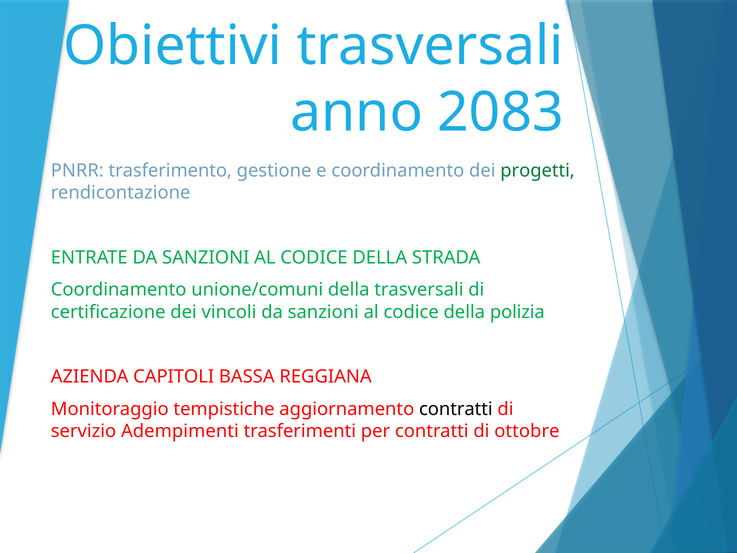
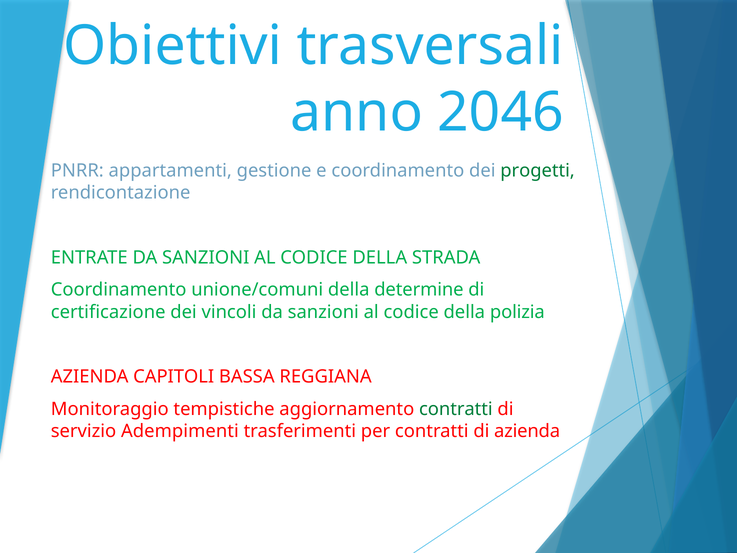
2083: 2083 -> 2046
trasferimento: trasferimento -> appartamenti
della trasversali: trasversali -> determine
contratti at (456, 409) colour: black -> green
di ottobre: ottobre -> azienda
